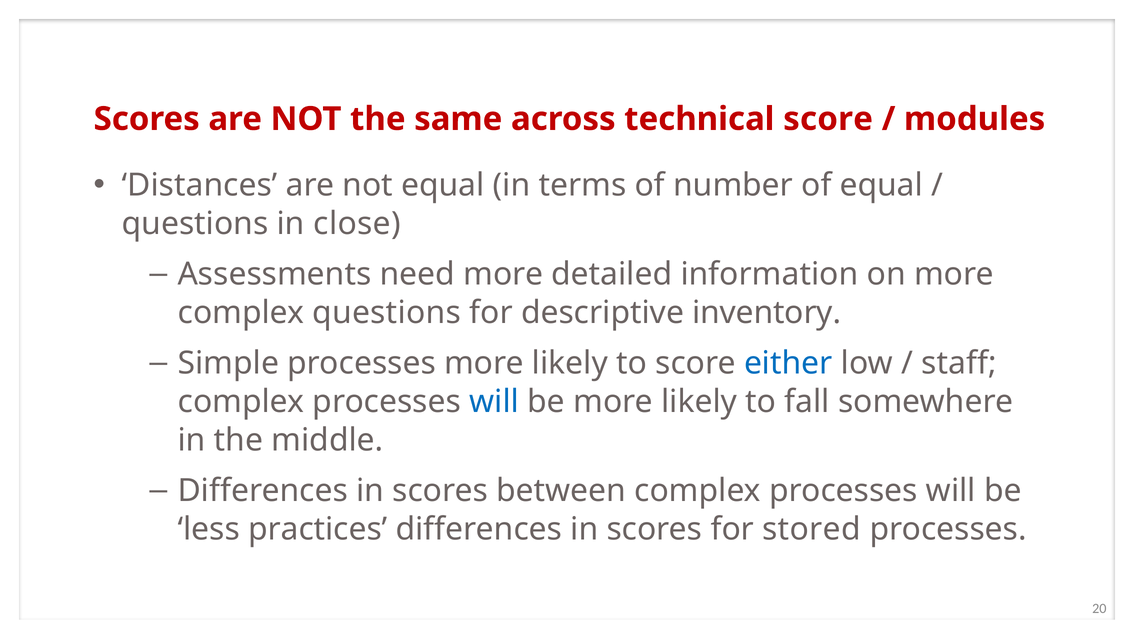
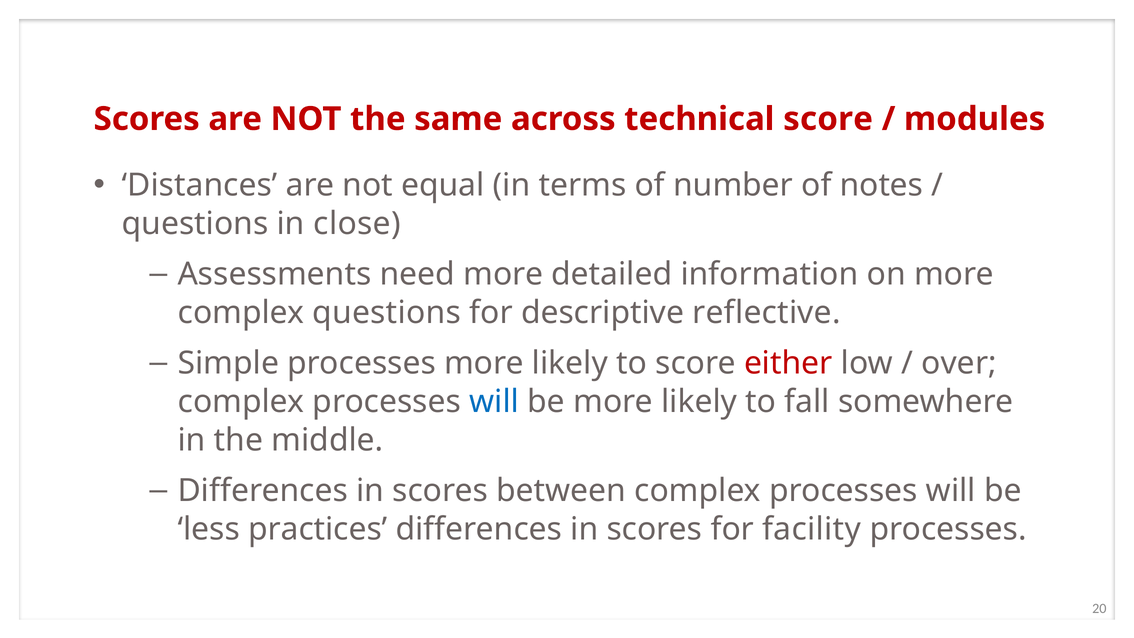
of equal: equal -> notes
inventory: inventory -> reflective
either colour: blue -> red
staff: staff -> over
stored: stored -> facility
